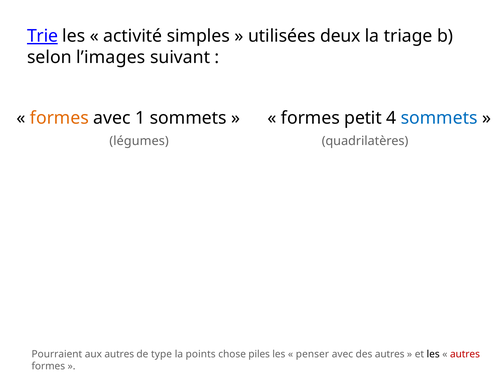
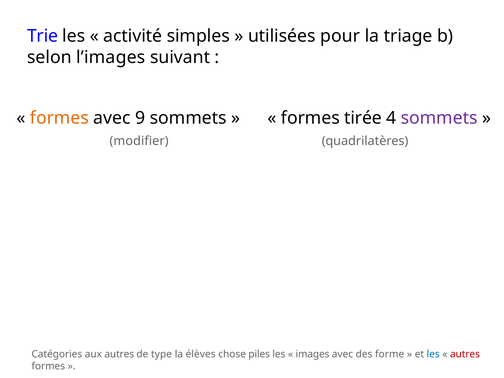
Trie underline: present -> none
deux: deux -> pour
1: 1 -> 9
petit: petit -> tirée
sommets at (439, 118) colour: blue -> purple
légumes: légumes -> modifier
Pourraient: Pourraient -> Catégories
points: points -> élèves
penser: penser -> images
des autres: autres -> forme
les at (433, 354) colour: black -> blue
